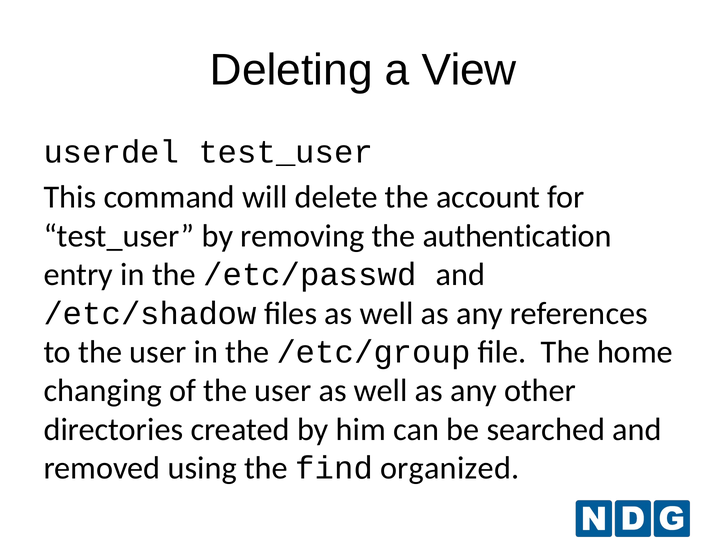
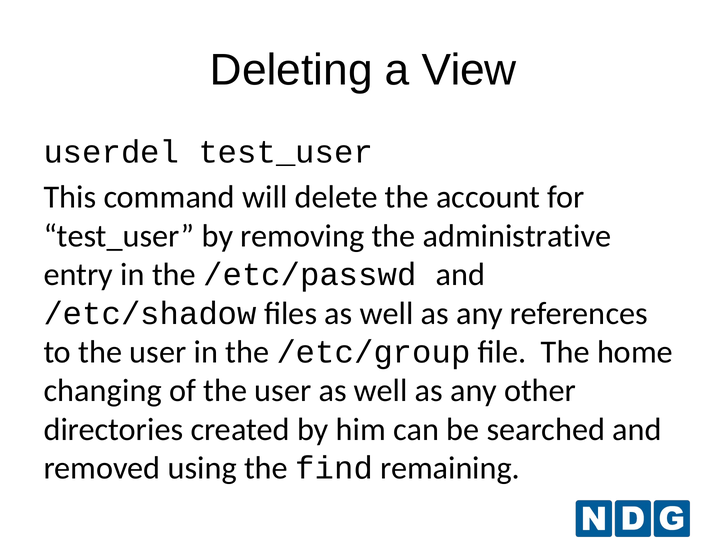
authentication: authentication -> administrative
organized: organized -> remaining
